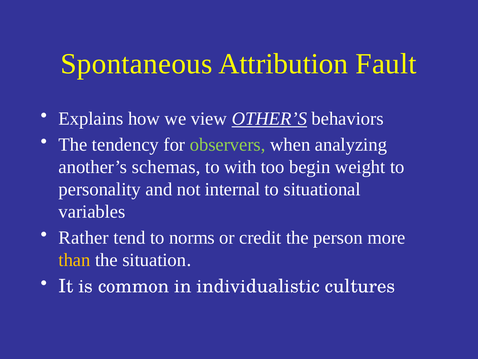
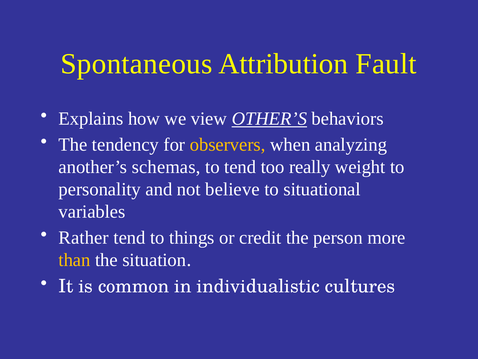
observers colour: light green -> yellow
to with: with -> tend
begin: begin -> really
internal: internal -> believe
norms: norms -> things
